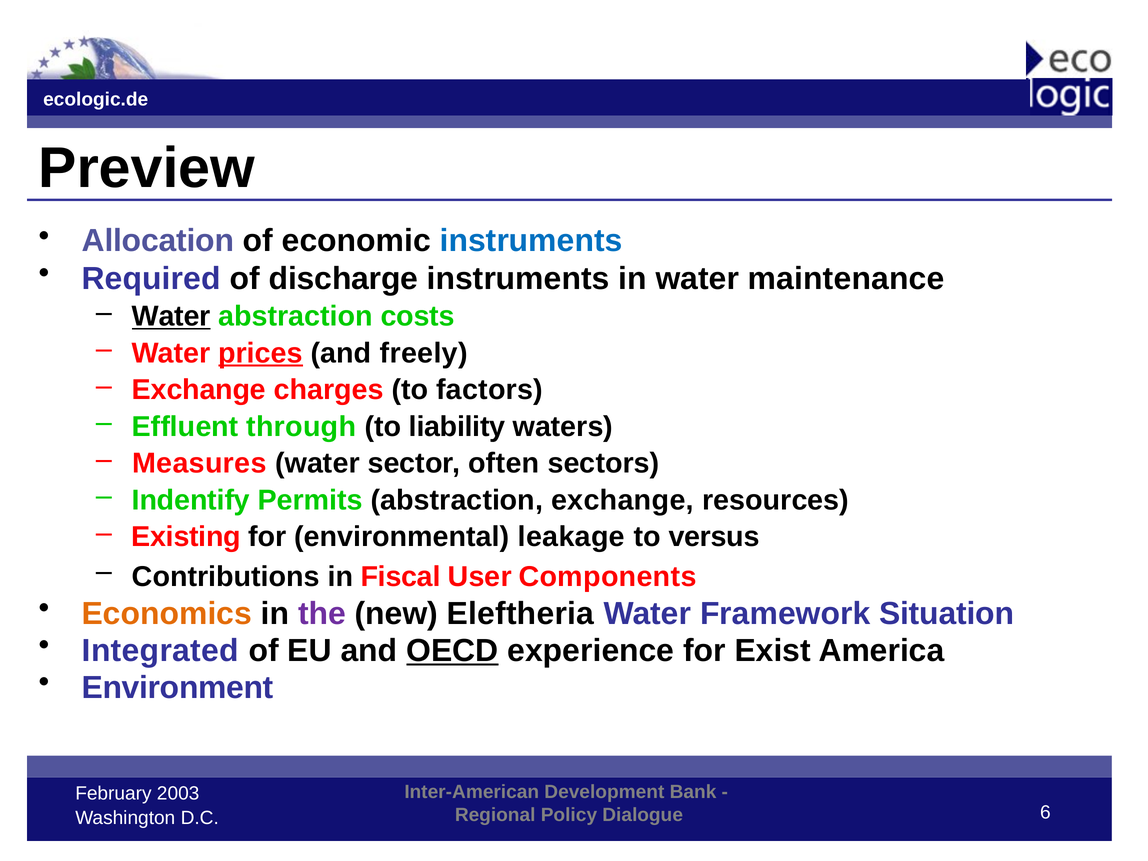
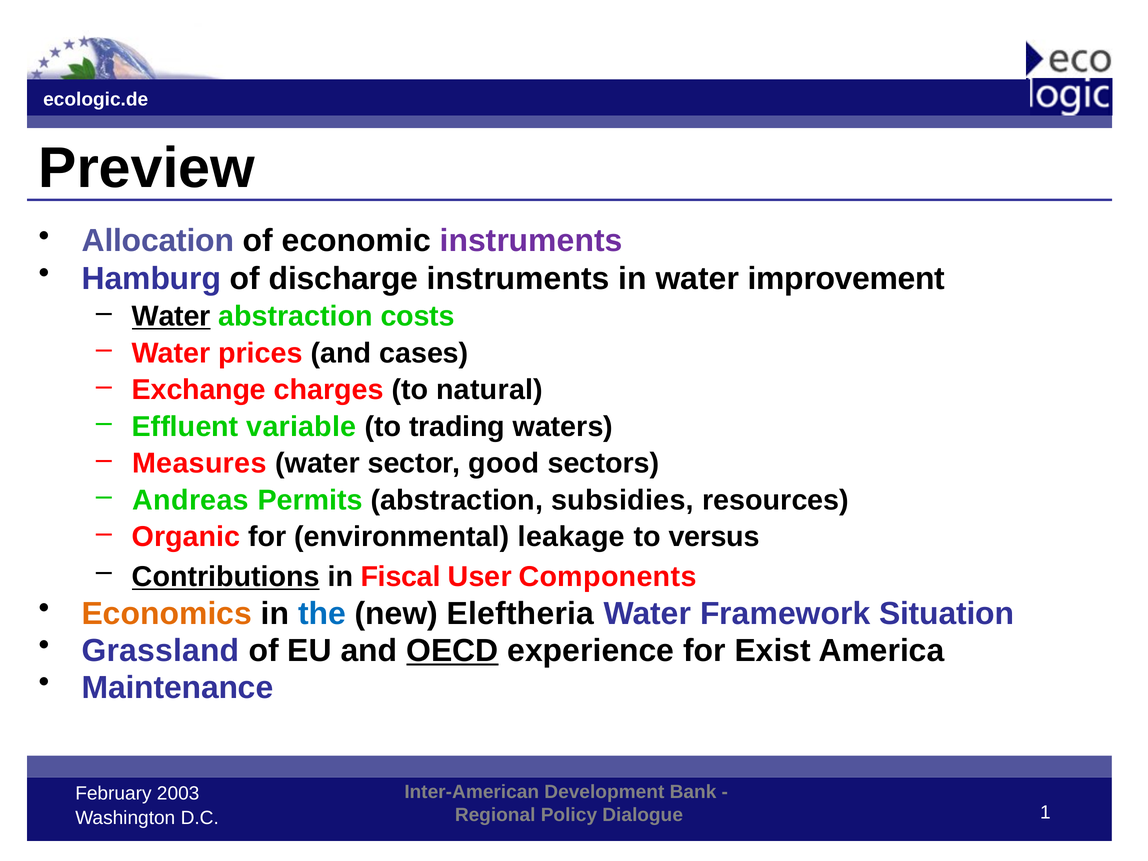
instruments at (531, 241) colour: blue -> purple
Required: Required -> Hamburg
maintenance: maintenance -> improvement
prices underline: present -> none
freely: freely -> cases
factors: factors -> natural
through: through -> variable
liability: liability -> trading
often: often -> good
Indentify: Indentify -> Andreas
abstraction exchange: exchange -> subsidies
Existing: Existing -> Organic
Contributions underline: none -> present
the colour: purple -> blue
Integrated: Integrated -> Grassland
Environment: Environment -> Maintenance
6: 6 -> 1
